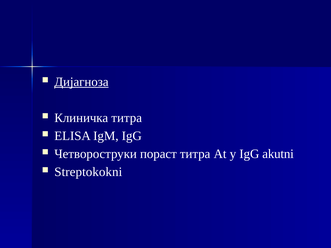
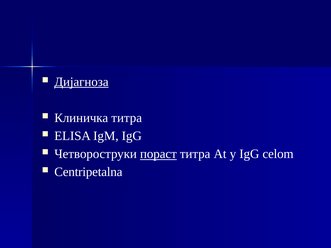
пораст underline: none -> present
akutni: akutni -> celom
Streptokokni: Streptokokni -> Centripetalna
